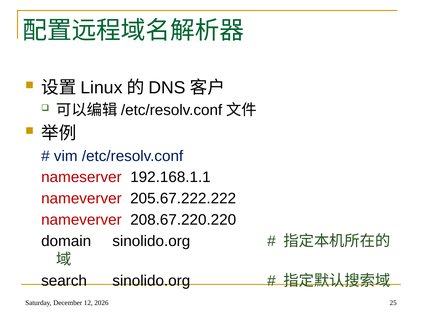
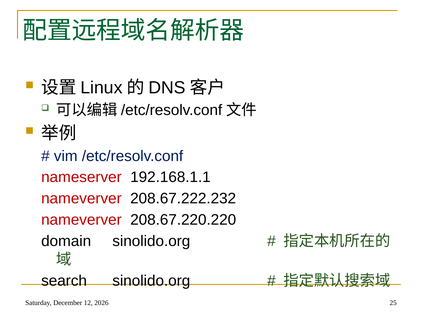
205.67.222.222: 205.67.222.222 -> 208.67.222.232
